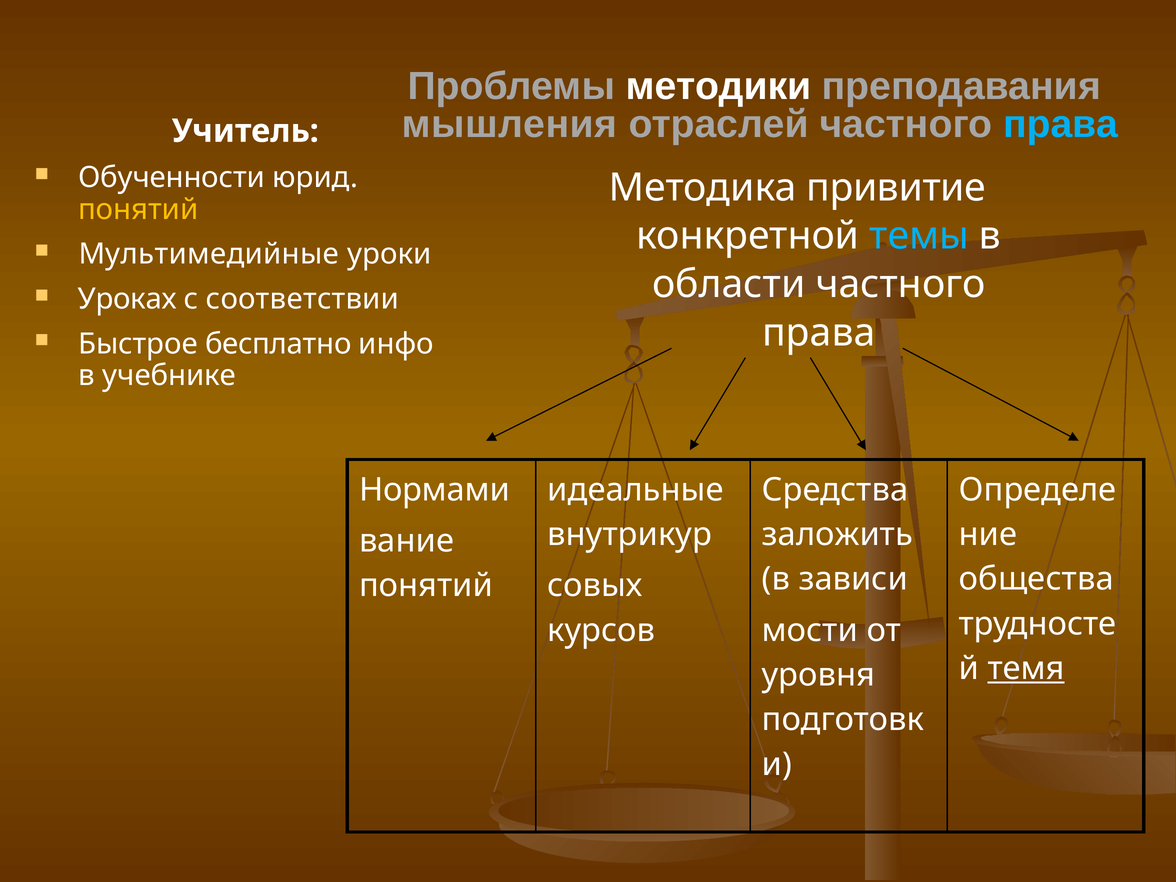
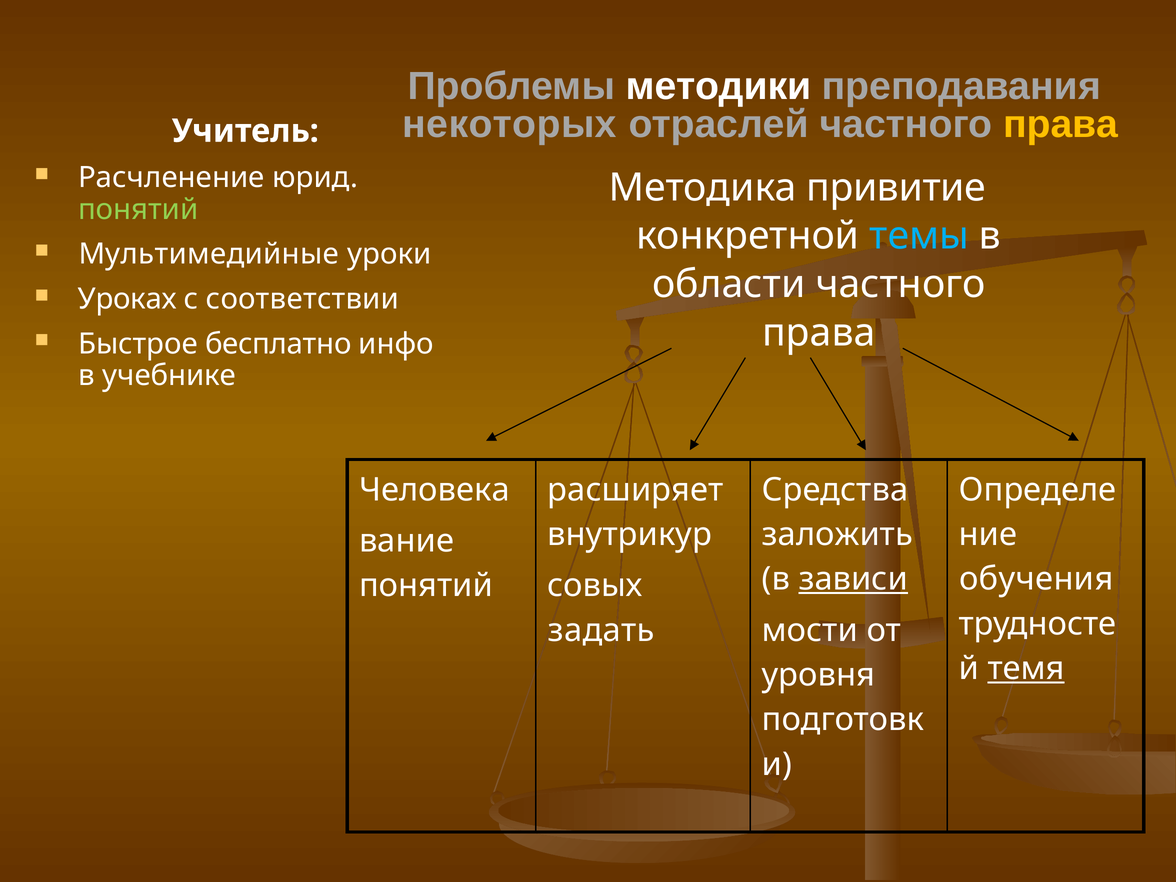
мышления: мышления -> некоторых
права at (1061, 124) colour: light blue -> yellow
Обученности: Обученности -> Расчленение
понятий at (138, 209) colour: yellow -> light green
Нормами: Нормами -> Человека
идеальные: идеальные -> расширяет
зависи underline: none -> present
общества: общества -> обучения
курсов: курсов -> задать
